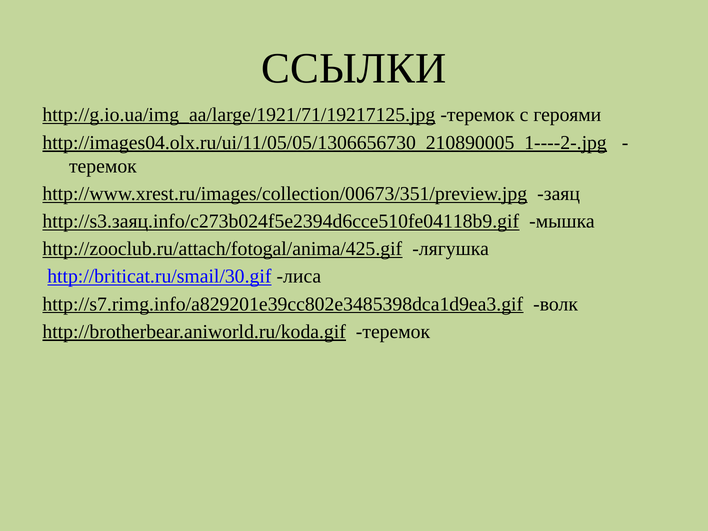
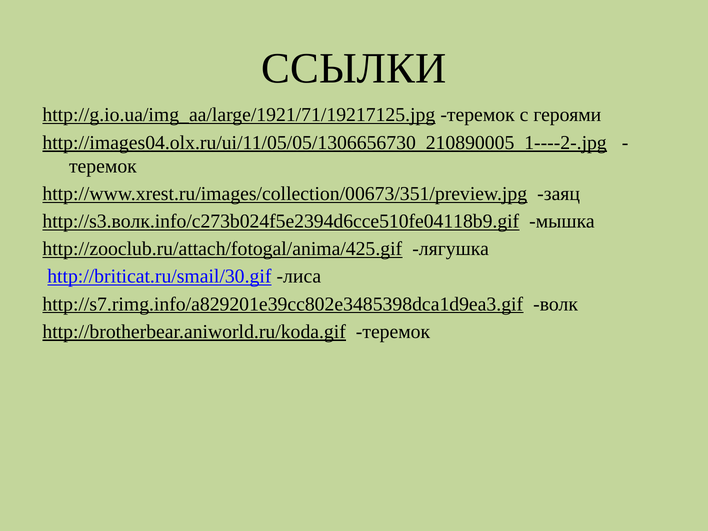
http://s3.заяц.info/c273b024f5e2394d6cce510fe04118b9.gif: http://s3.заяц.info/c273b024f5e2394d6cce510fe04118b9.gif -> http://s3.волк.info/c273b024f5e2394d6cce510fe04118b9.gif
